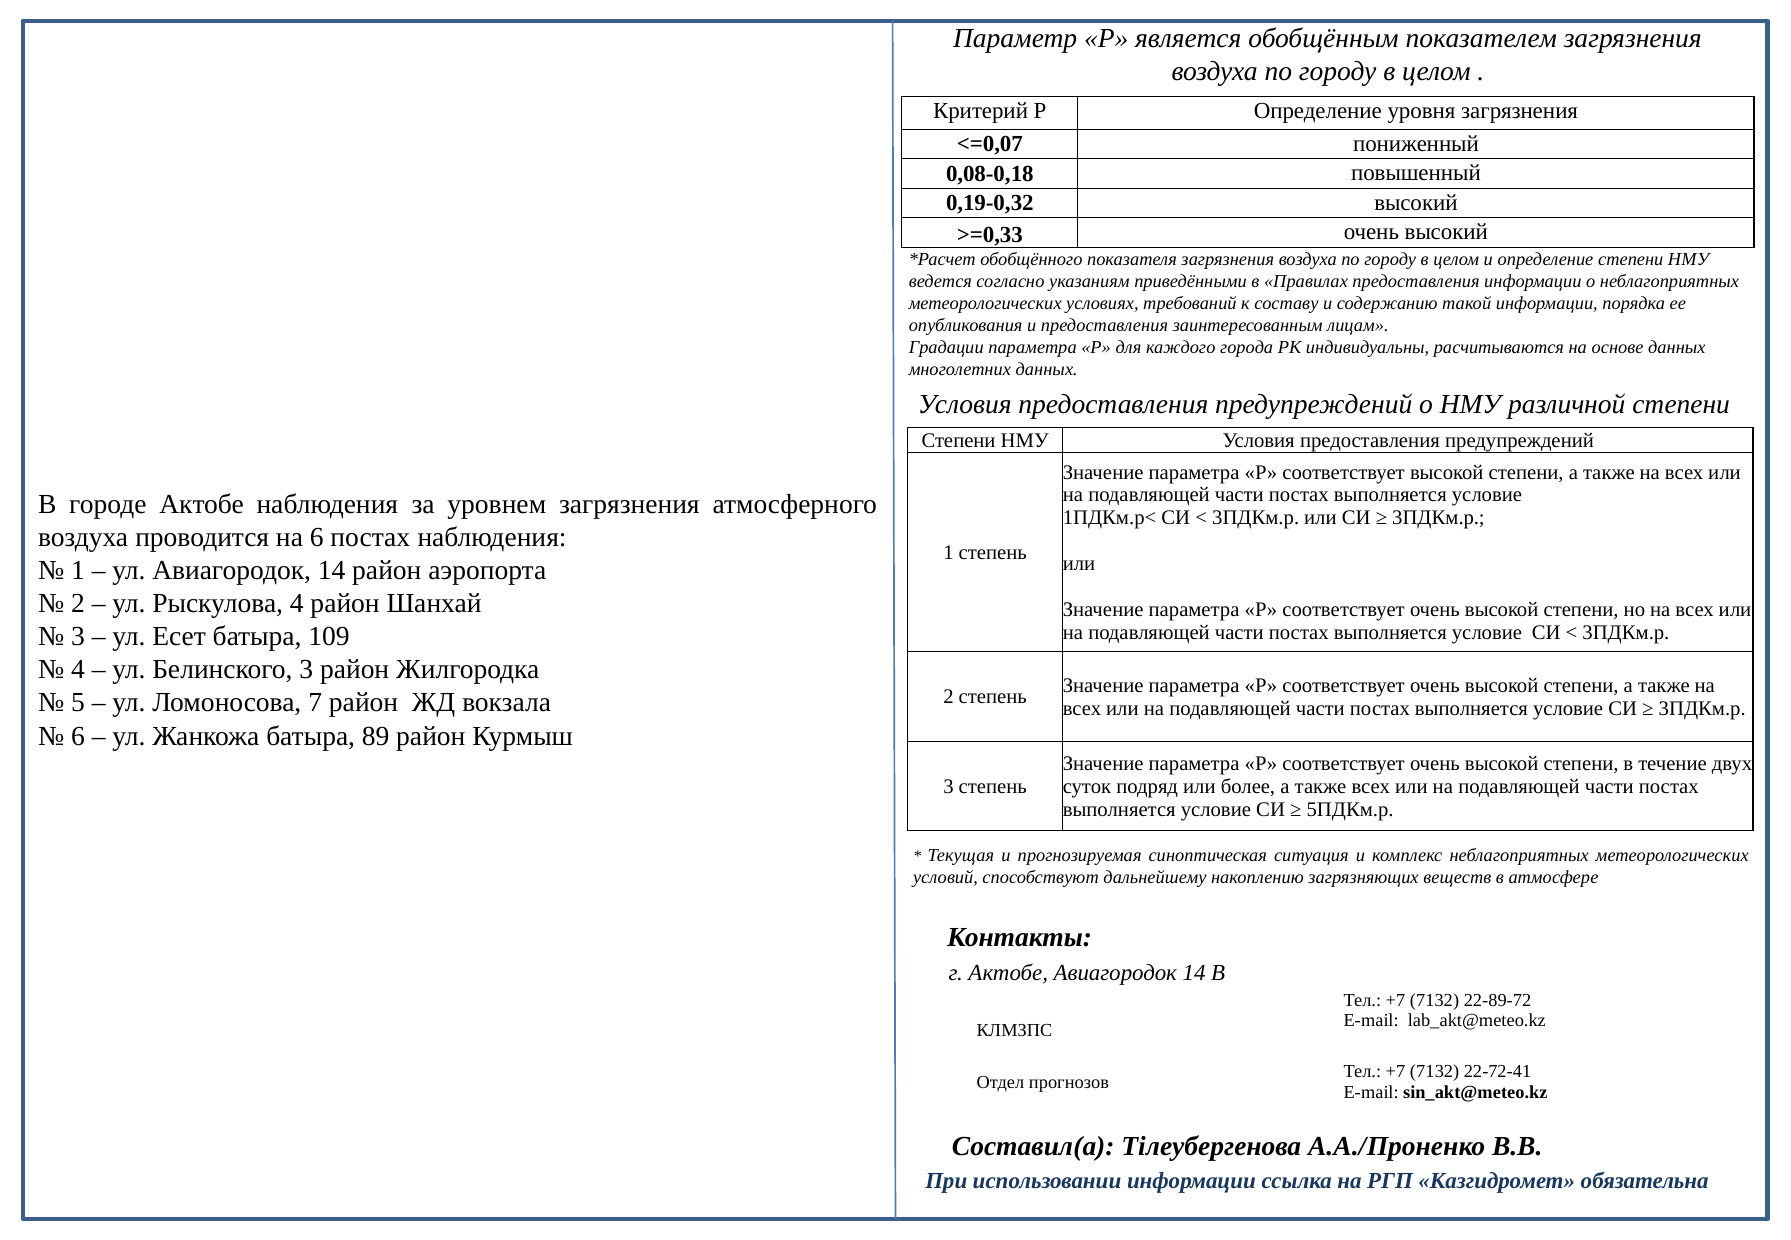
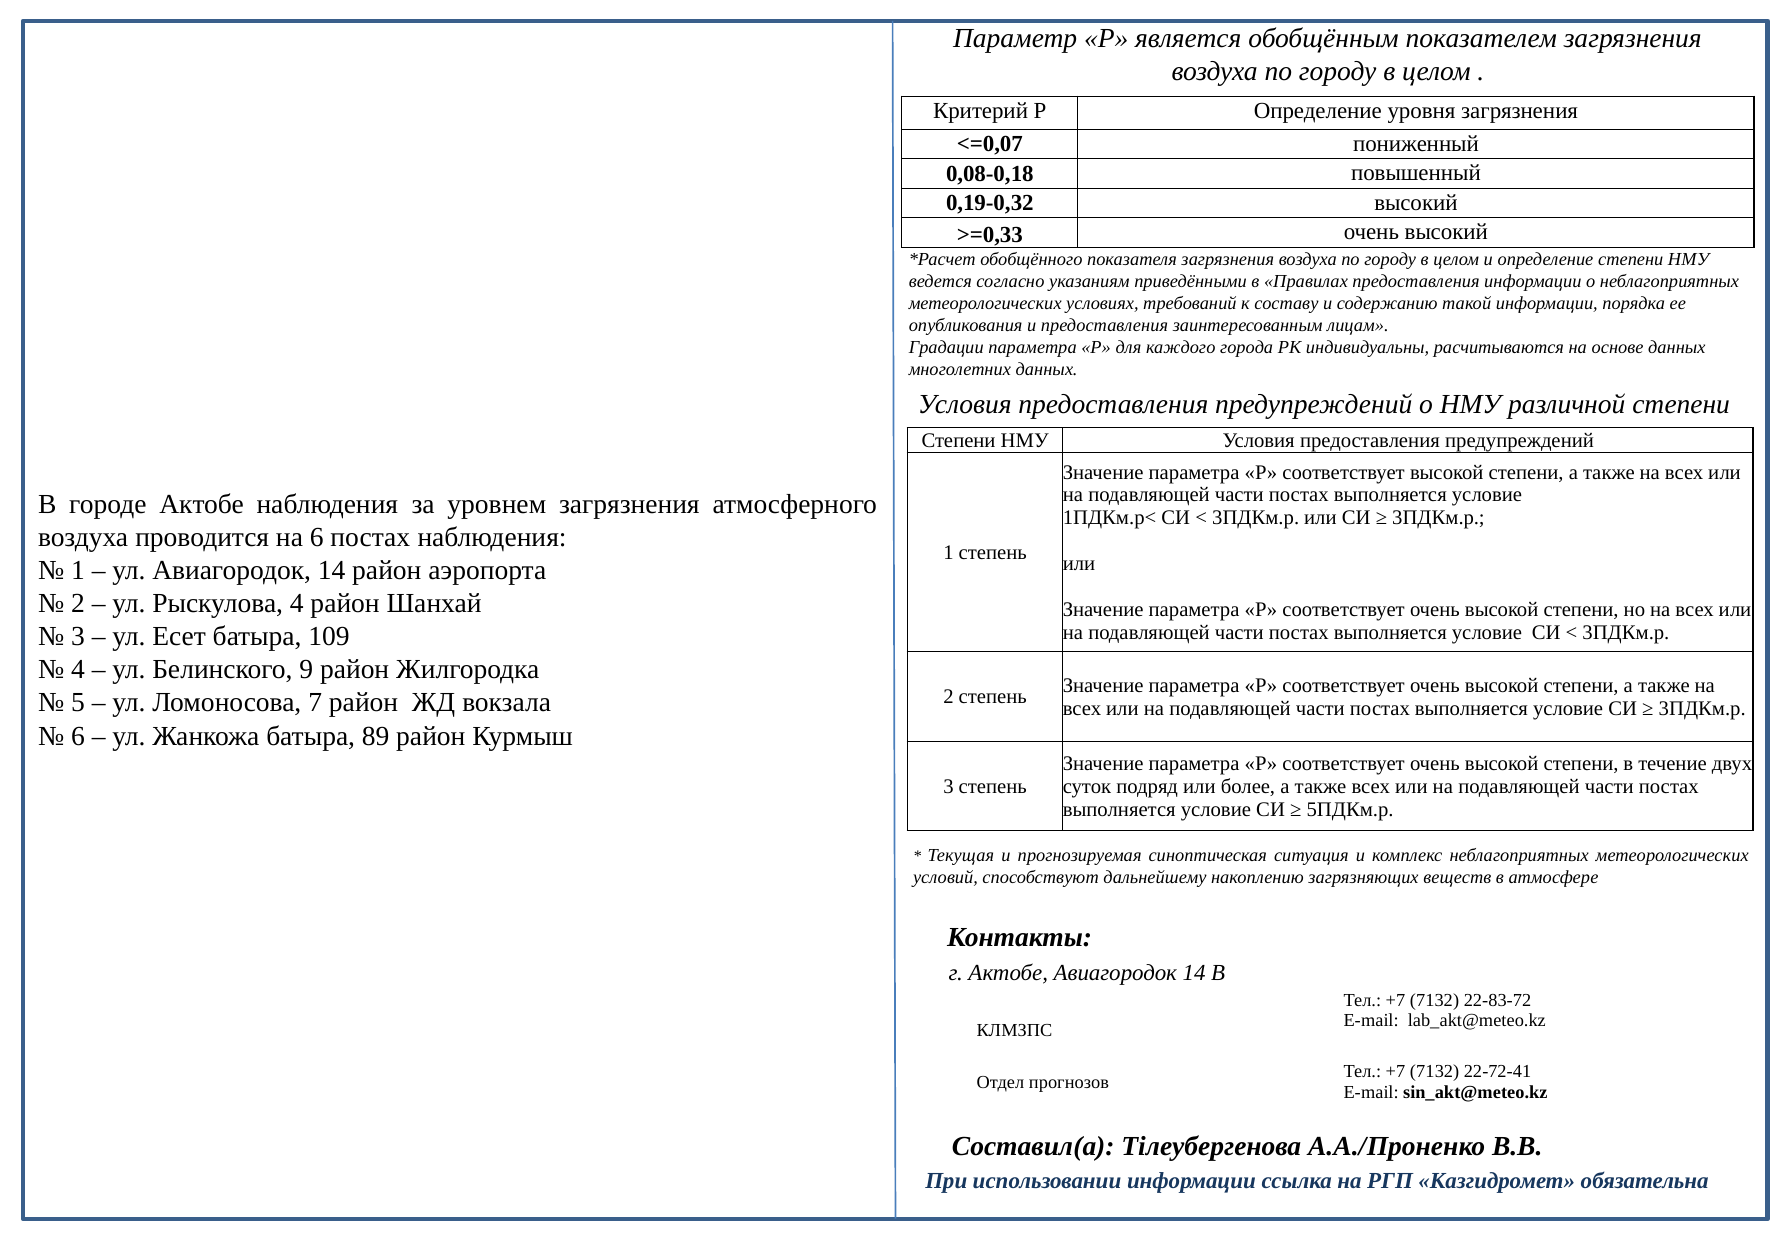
Белинского 3: 3 -> 9
22-89-72: 22-89-72 -> 22-83-72
